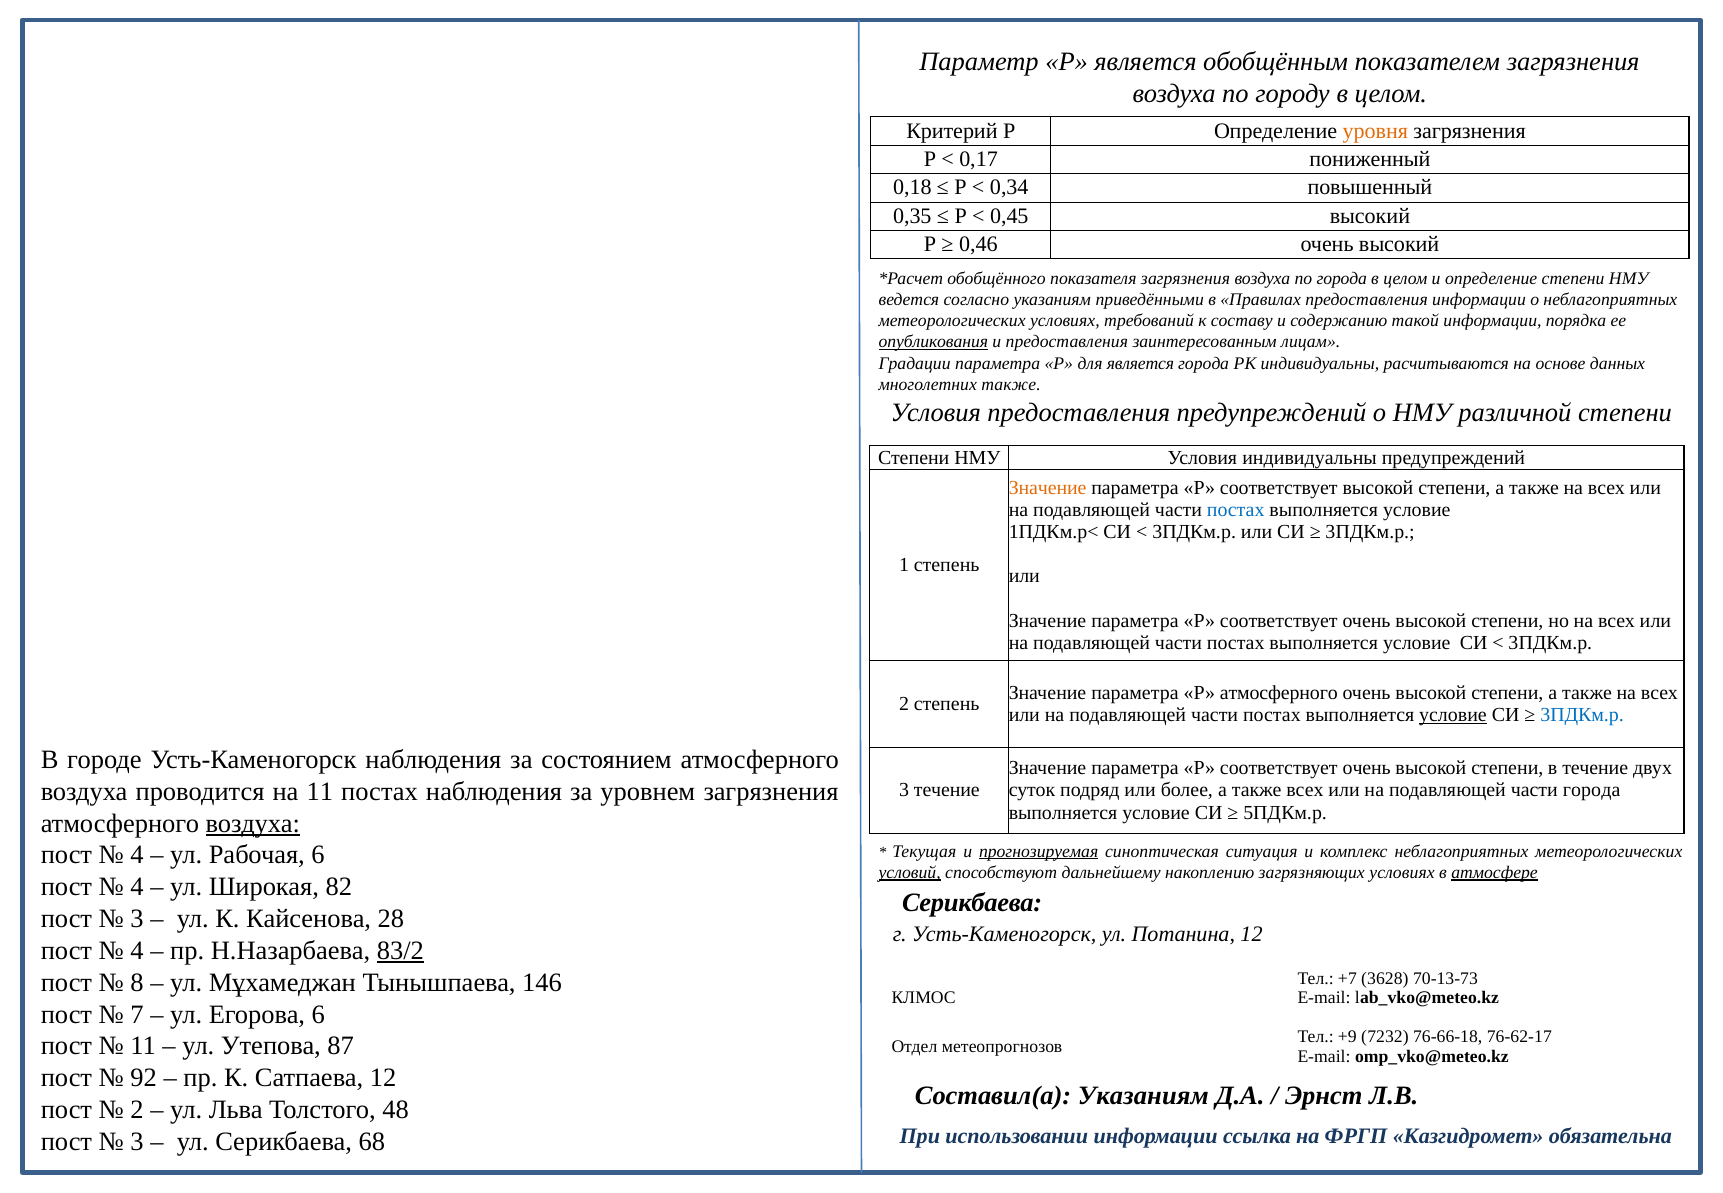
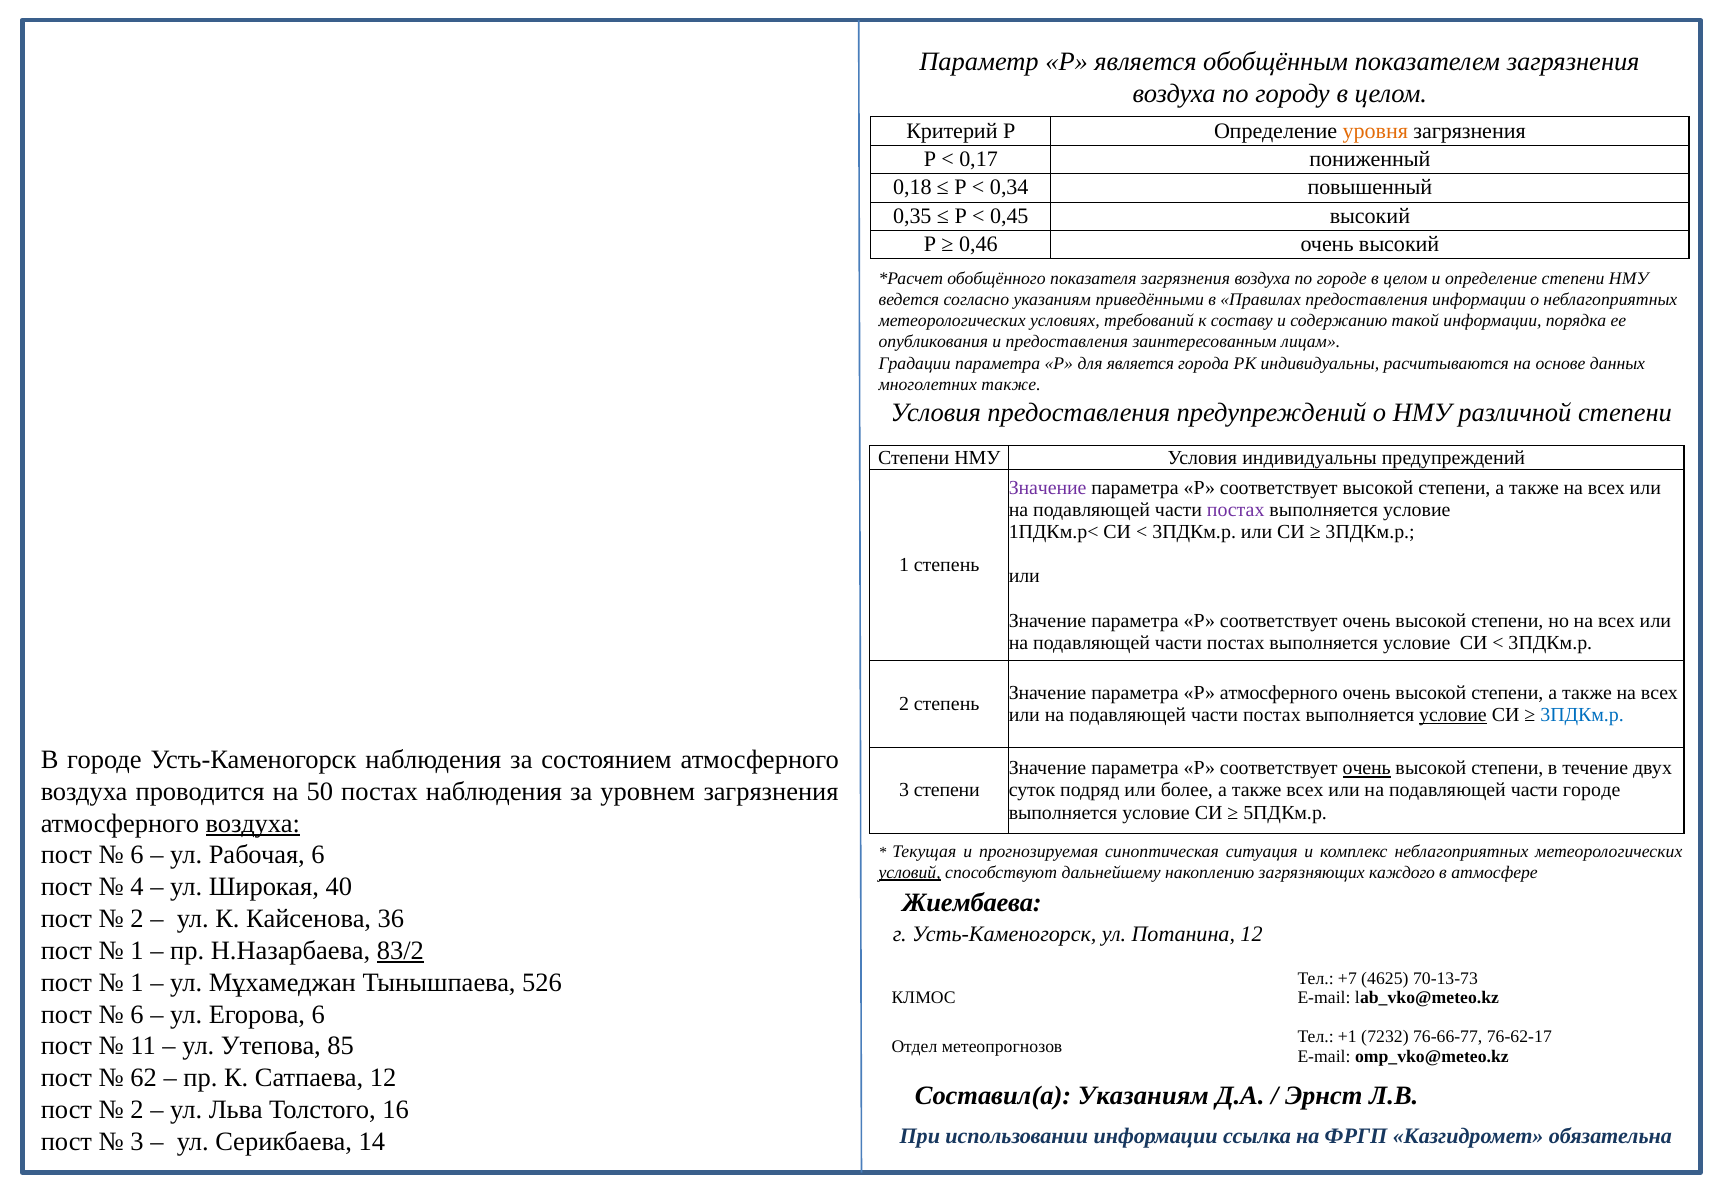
по города: города -> городе
опубликования underline: present -> none
Значение at (1048, 488) colour: orange -> purple
постах at (1236, 510) colour: blue -> purple
очень at (1367, 768) underline: none -> present
на 11: 11 -> 50
3 течение: течение -> степени
части города: города -> городе
4 at (137, 855): 4 -> 6
прогнозируемая underline: present -> none
загрязняющих условиях: условиях -> каждого
атмосфере underline: present -> none
82: 82 -> 40
Серикбаева at (972, 902): Серикбаева -> Жиембаева
3 at (137, 919): 3 -> 2
28: 28 -> 36
4 at (137, 951): 4 -> 1
8 at (137, 982): 8 -> 1
146: 146 -> 526
3628: 3628 -> 4625
7 at (137, 1014): 7 -> 6
+9: +9 -> +1
76-66-18: 76-66-18 -> 76-66-77
87: 87 -> 85
92: 92 -> 62
48: 48 -> 16
68: 68 -> 14
